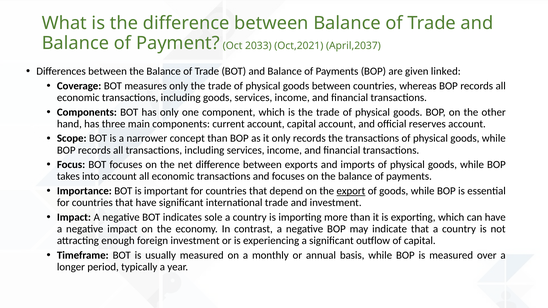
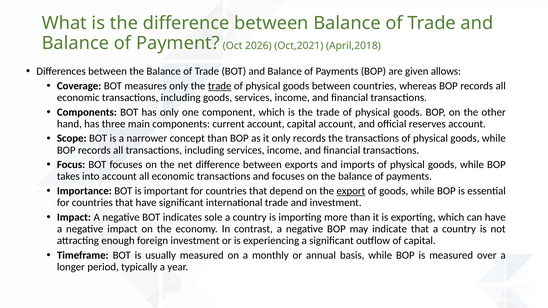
2033: 2033 -> 2026
April,2037: April,2037 -> April,2018
linked: linked -> allows
trade at (220, 86) underline: none -> present
